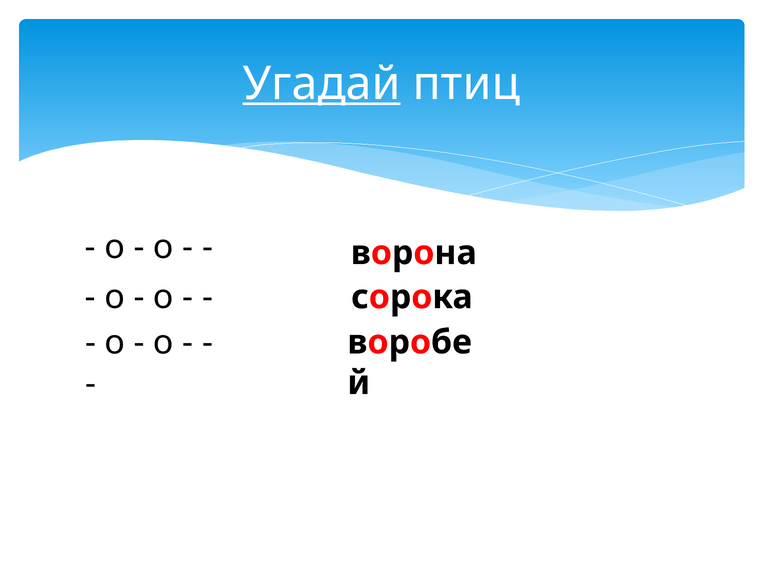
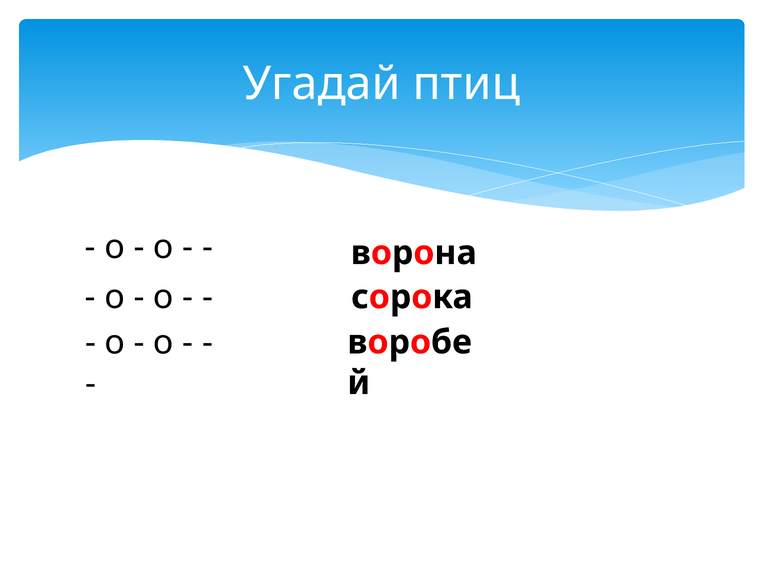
Угадай underline: present -> none
